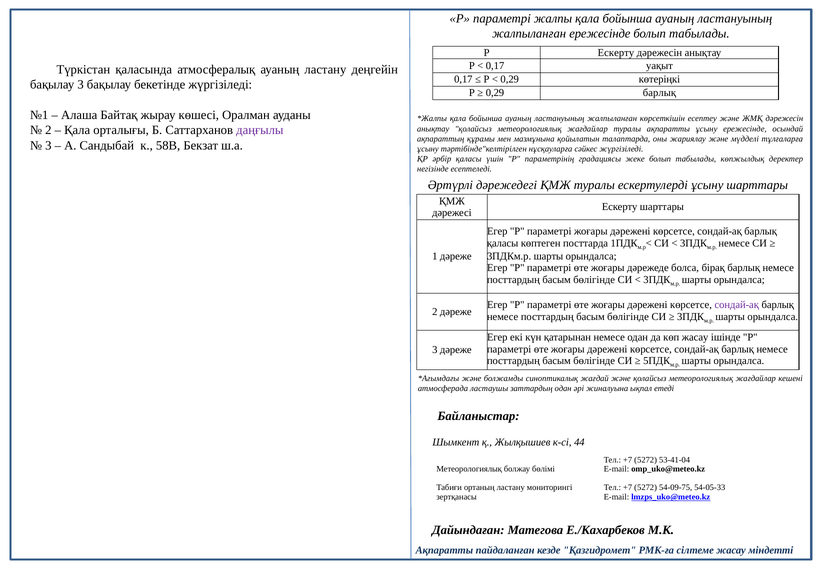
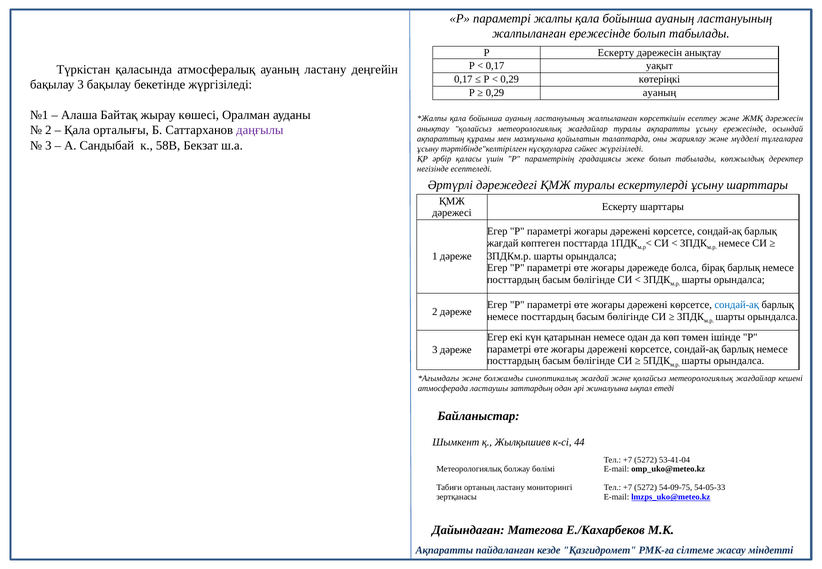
0,29 барлық: барлық -> ауаның
қаласы at (503, 243): қаласы -> жағдай
сондай-ақ at (737, 305) colour: purple -> blue
көп жасау: жасау -> төмен
